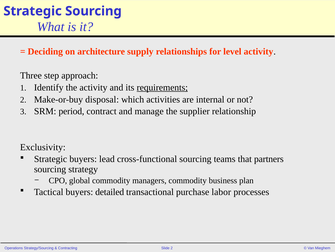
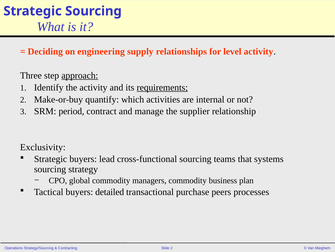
architecture: architecture -> engineering
approach underline: none -> present
disposal: disposal -> quantify
partners: partners -> systems
labor: labor -> peers
